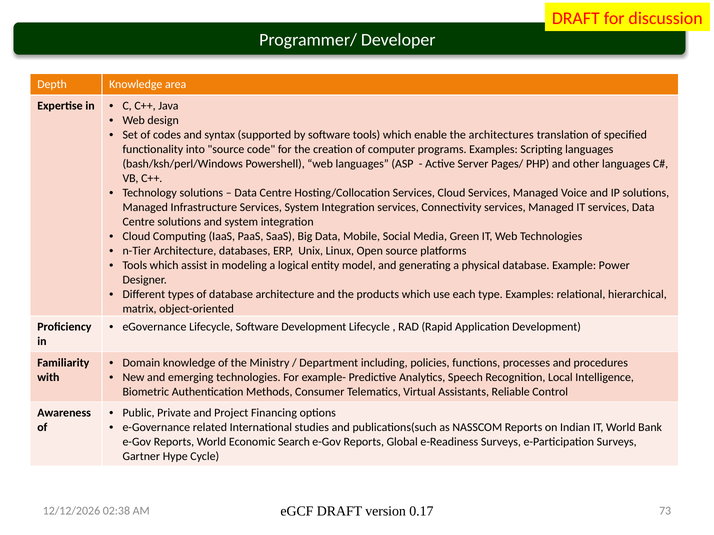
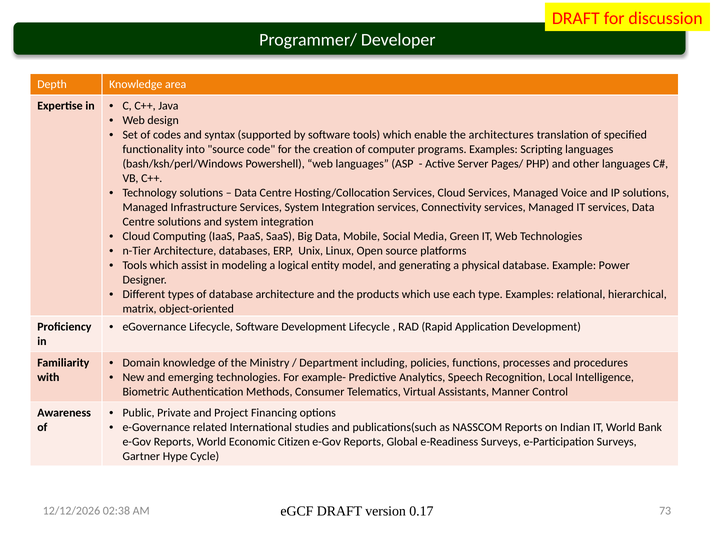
Reliable: Reliable -> Manner
Search: Search -> Citizen
